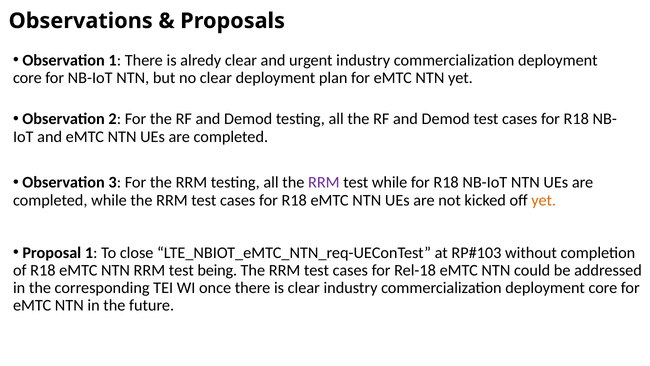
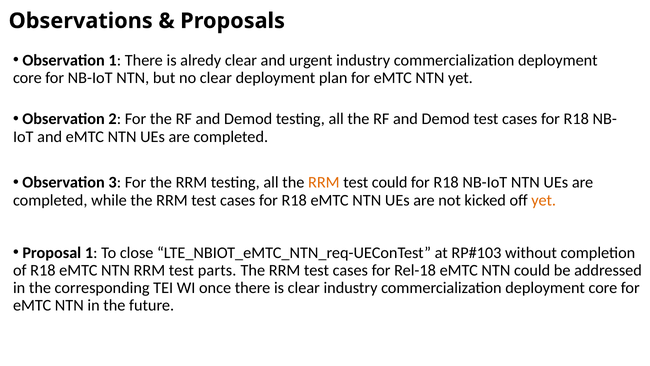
RRM at (324, 182) colour: purple -> orange
test while: while -> could
being: being -> parts
